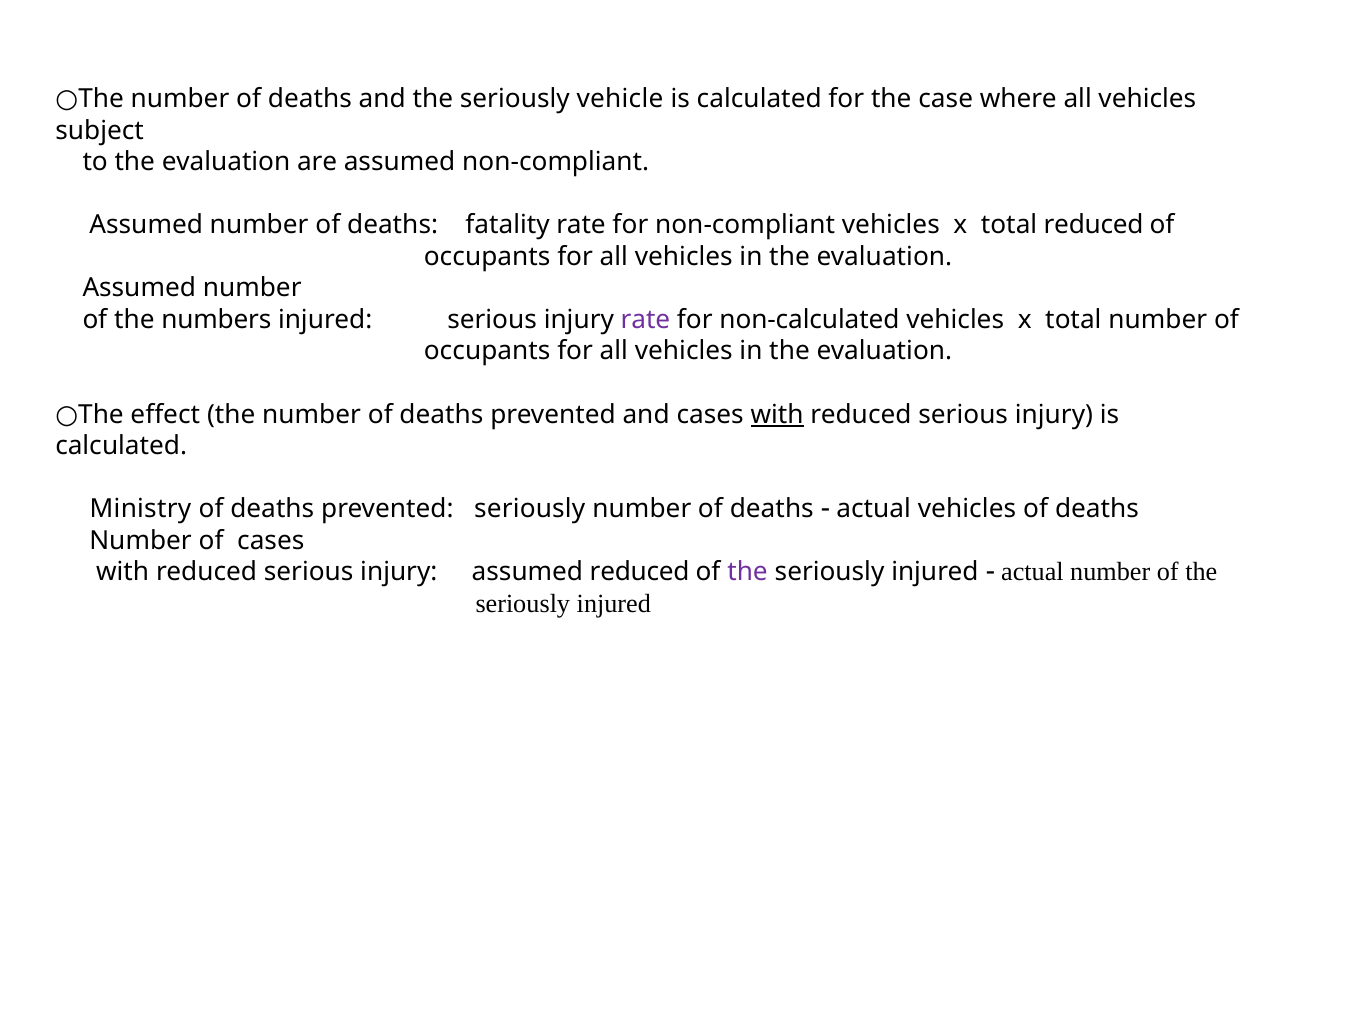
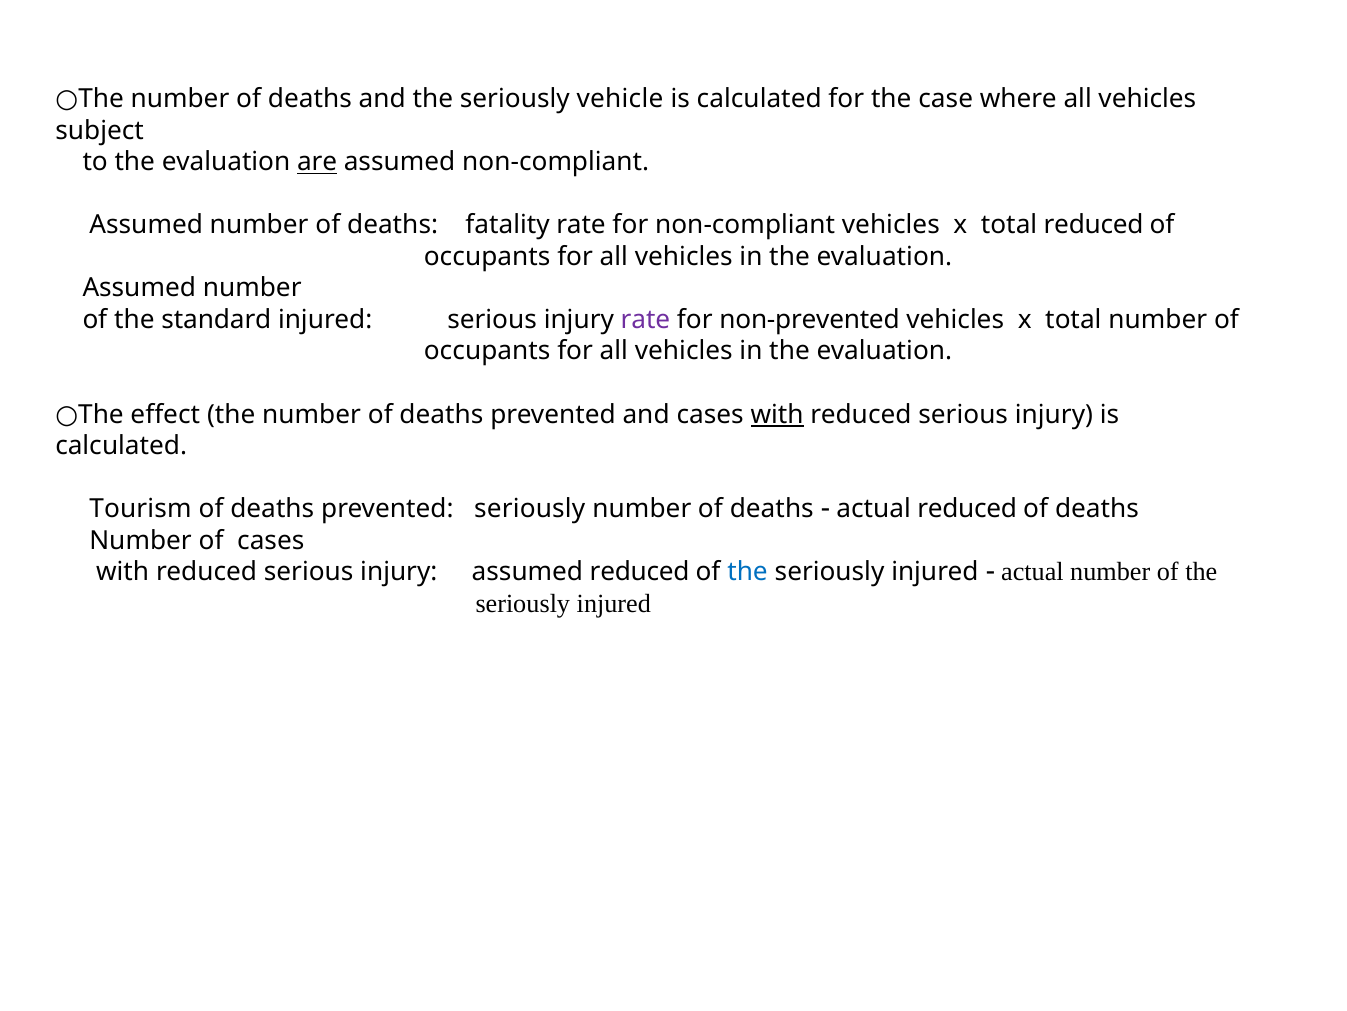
are underline: none -> present
numbers: numbers -> standard
non-calculated: non-calculated -> non-prevented
Ministry: Ministry -> Tourism
actual vehicles: vehicles -> reduced
the at (748, 572) colour: purple -> blue
